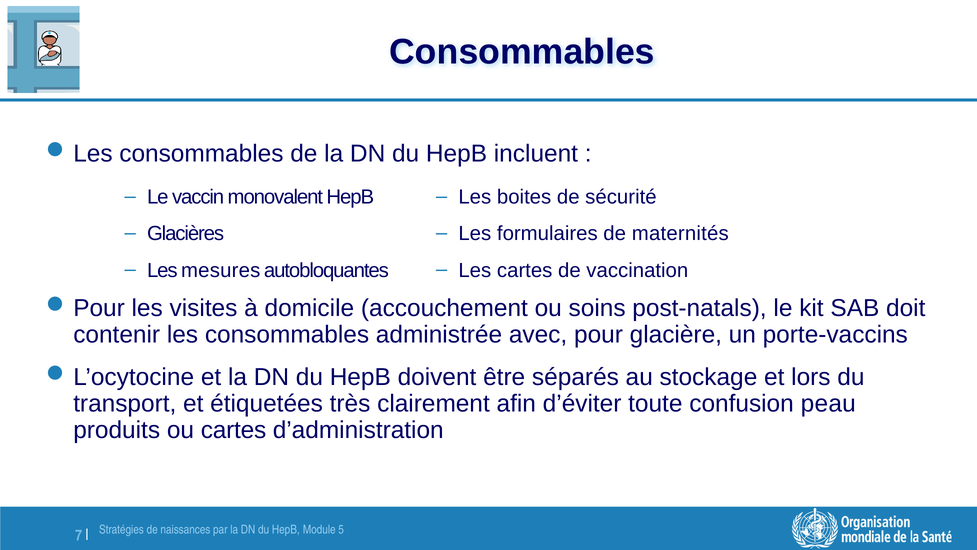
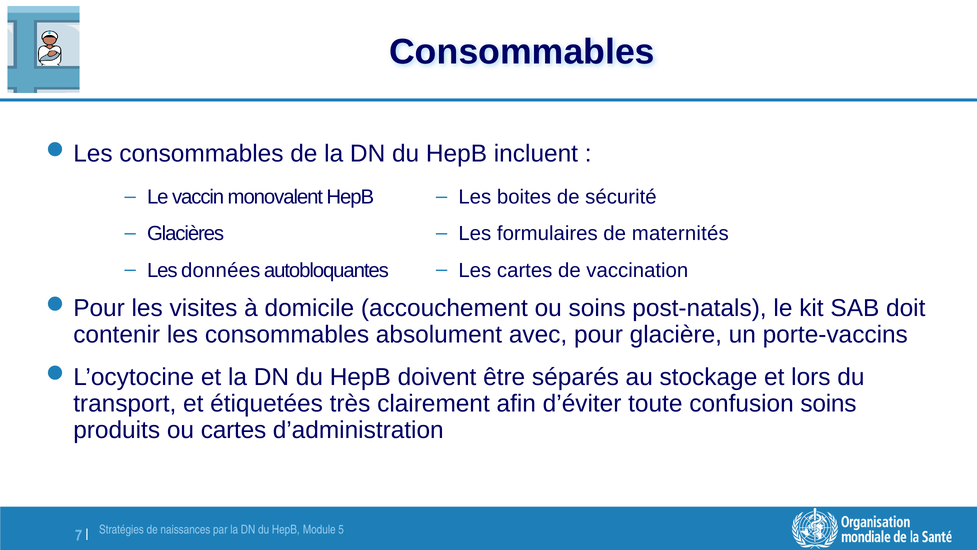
mesures: mesures -> données
administrée: administrée -> absolument
confusion peau: peau -> soins
